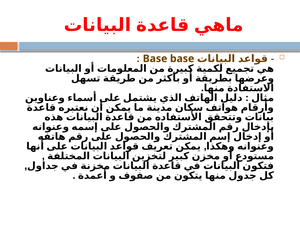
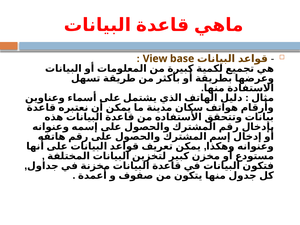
Base at (155, 59): Base -> View
